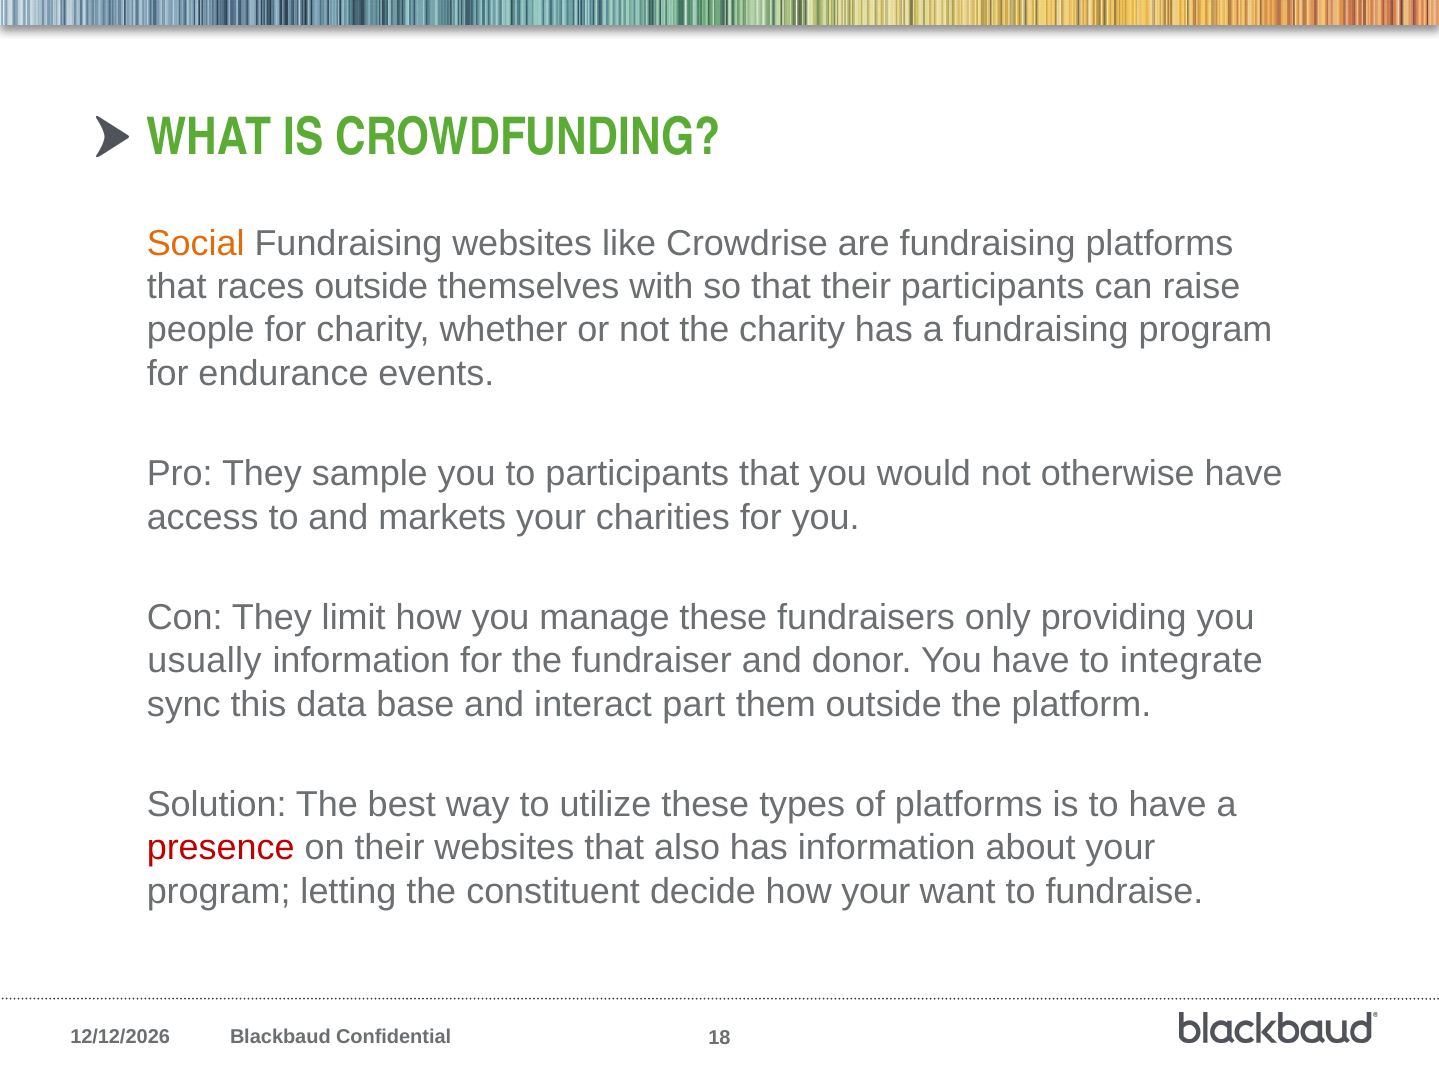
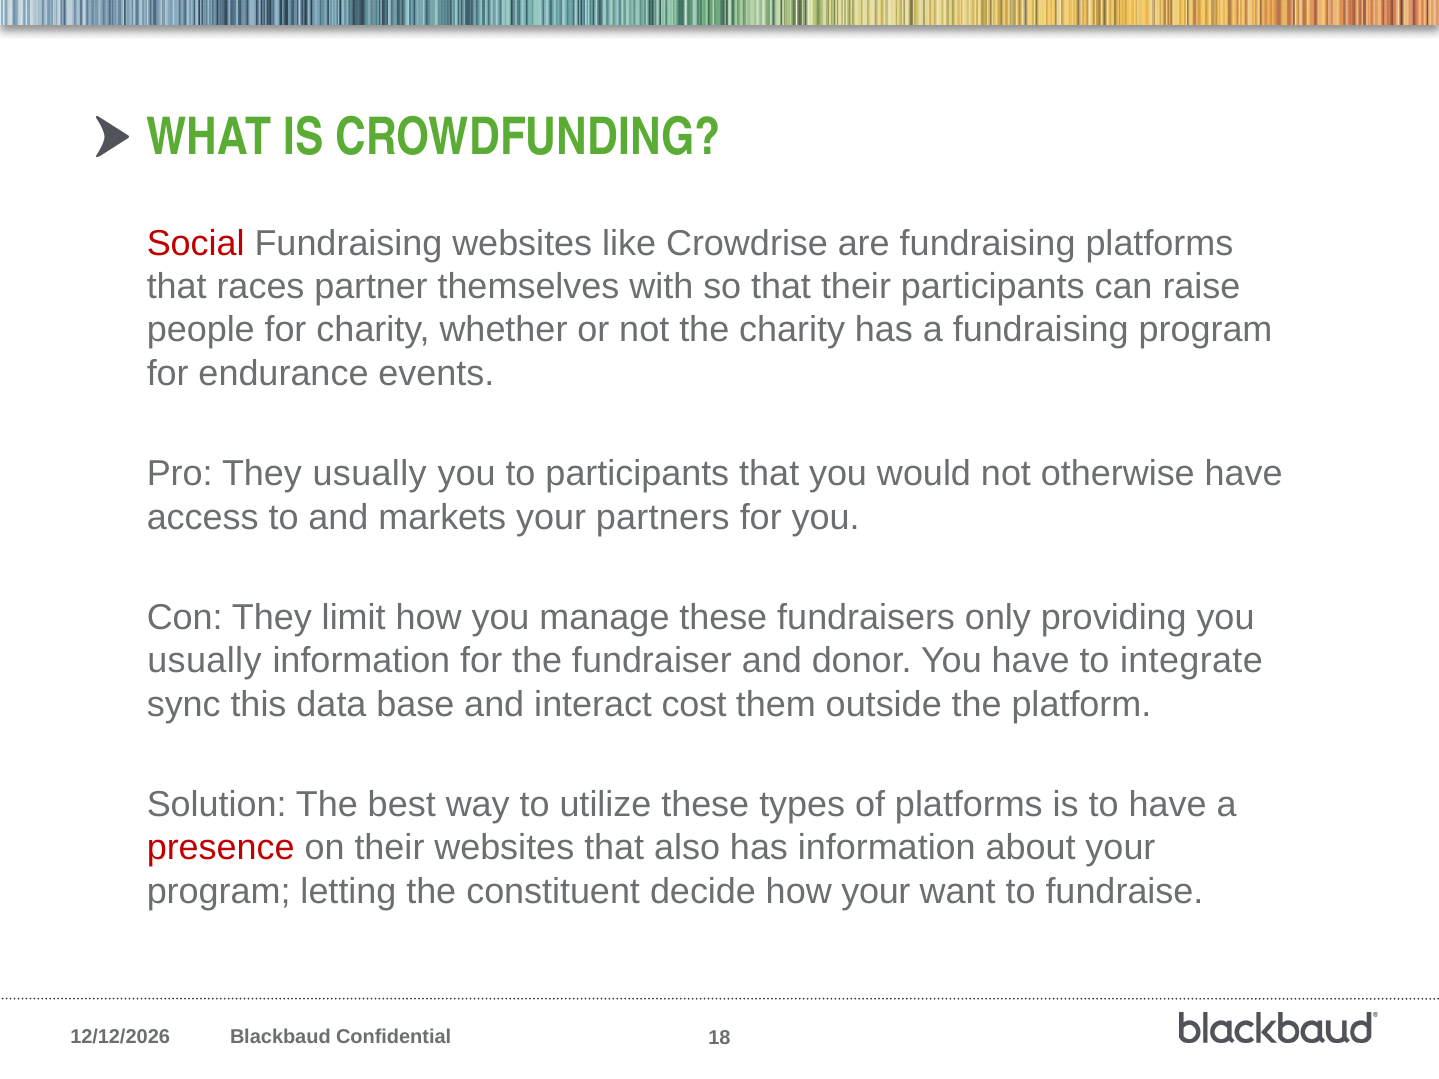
Social colour: orange -> red
races outside: outside -> partner
They sample: sample -> usually
charities: charities -> partners
part: part -> cost
